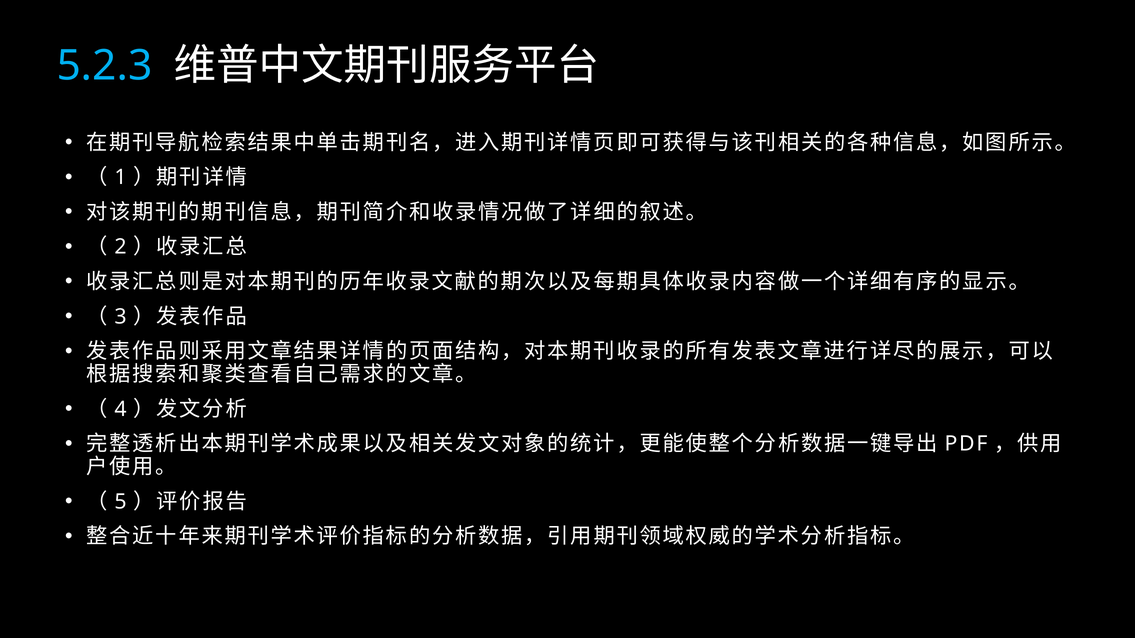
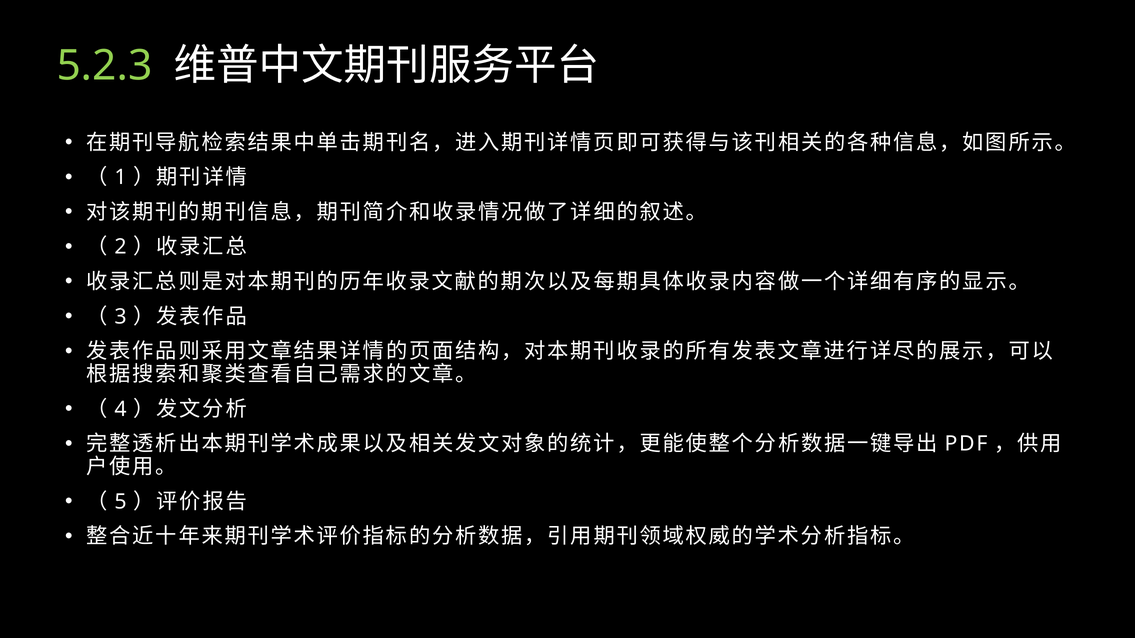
5.2.3 colour: light blue -> light green
